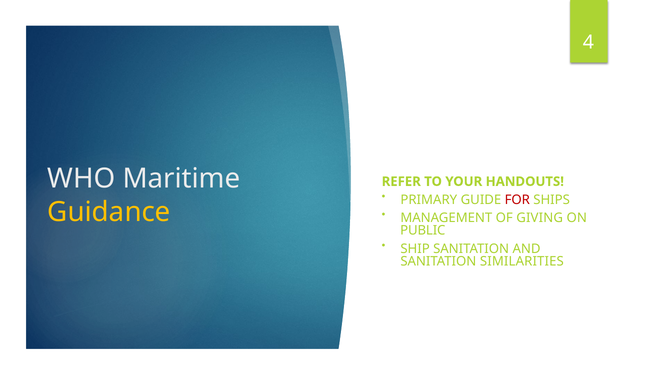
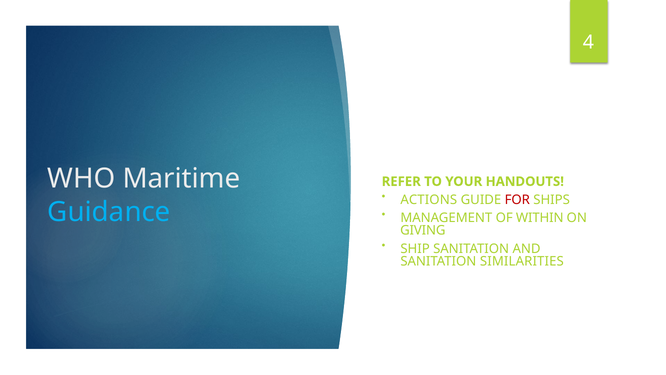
PRIMARY: PRIMARY -> ACTIONS
Guidance colour: yellow -> light blue
GIVING: GIVING -> WITHIN
PUBLIC: PUBLIC -> GIVING
